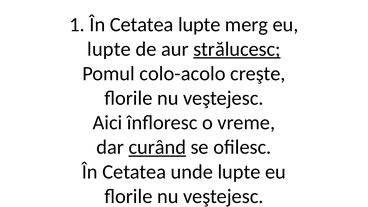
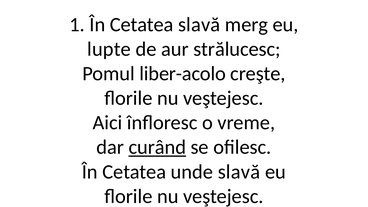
Cetatea lupte: lupte -> slavă
strălucesc underline: present -> none
colo-acolo: colo-acolo -> liber-acolo
unde lupte: lupte -> slavă
